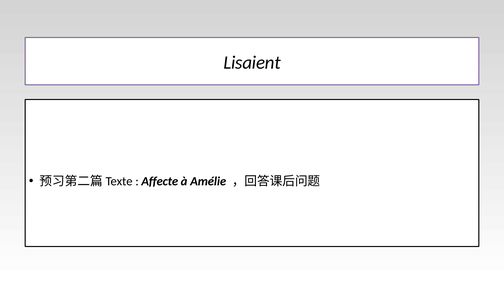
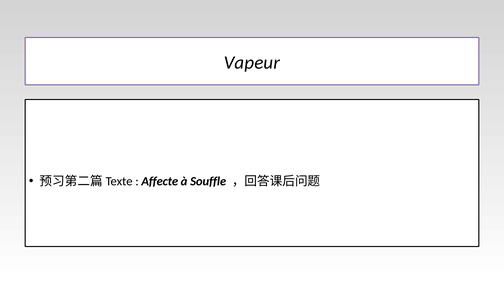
Lisaient: Lisaient -> Vapeur
Amélie: Amélie -> Souffle
